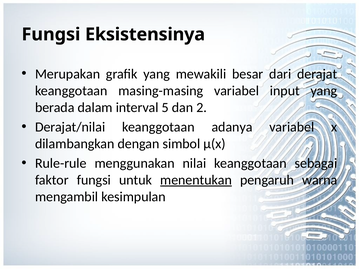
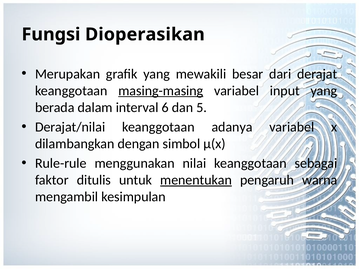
Eksistensinya: Eksistensinya -> Dioperasikan
masing-masing underline: none -> present
5: 5 -> 6
2: 2 -> 5
faktor fungsi: fungsi -> ditulis
